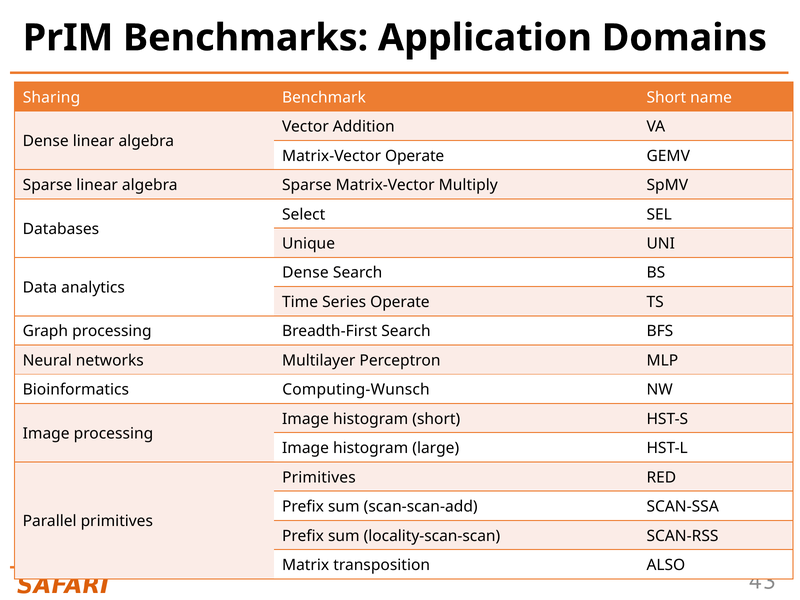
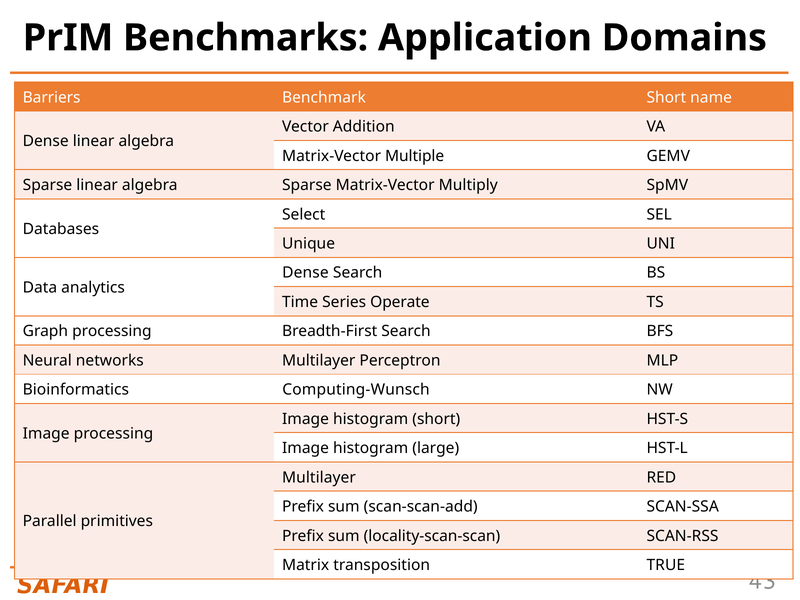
Sharing: Sharing -> Barriers
Matrix-Vector Operate: Operate -> Multiple
Primitives at (319, 477): Primitives -> Multilayer
ALSO: ALSO -> TRUE
